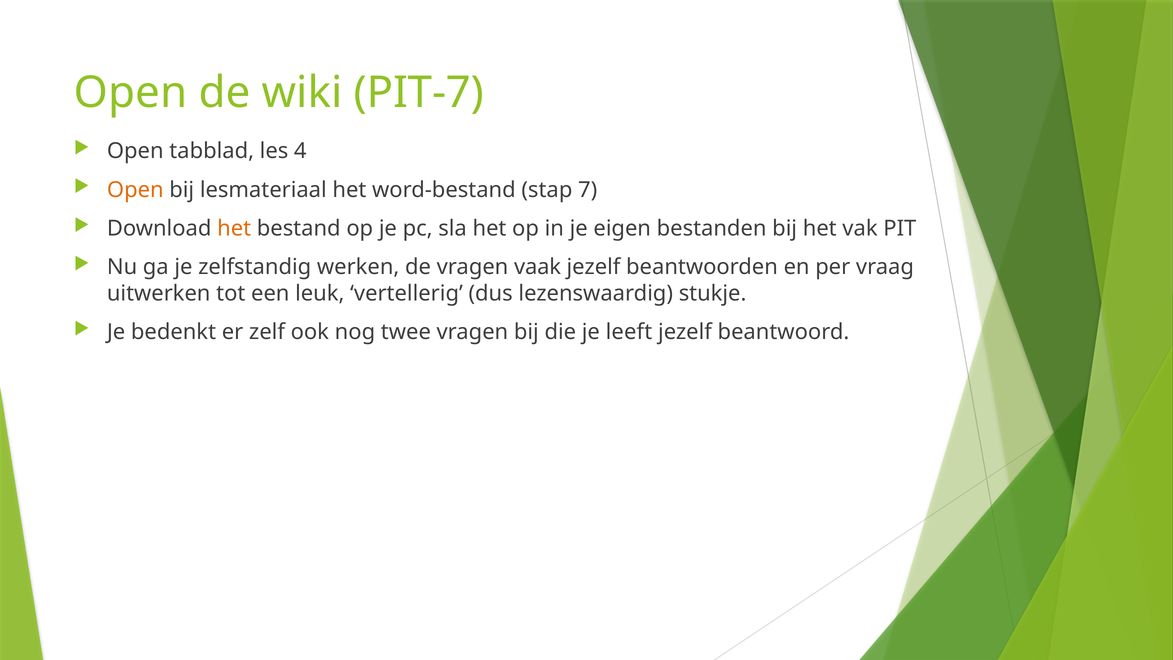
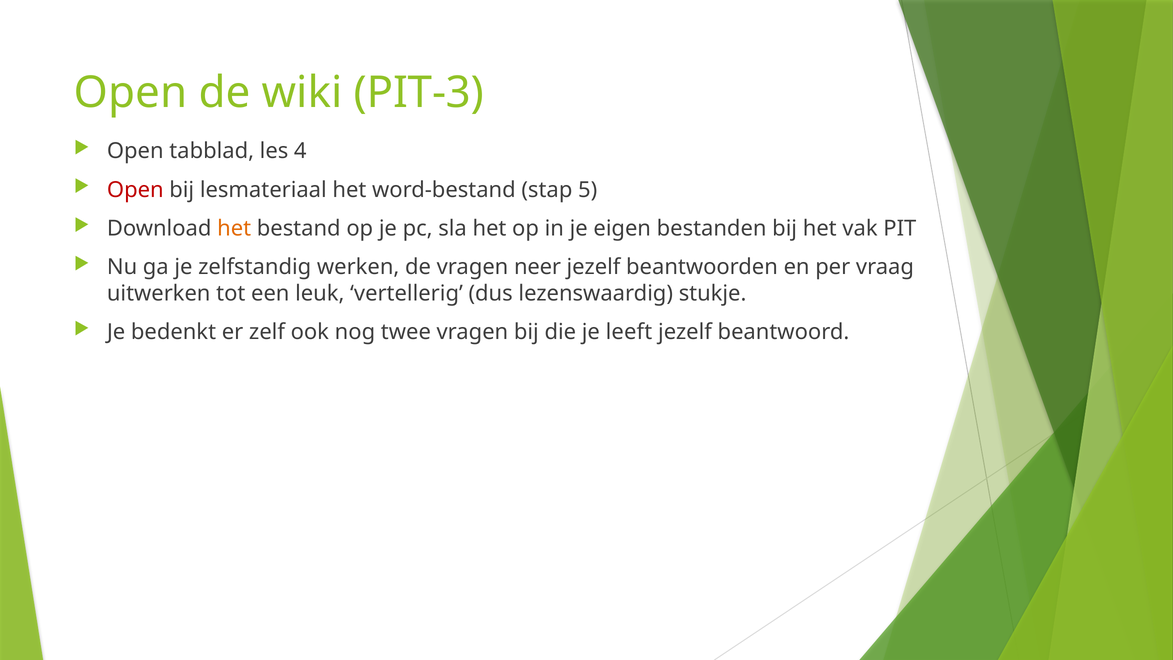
PIT-7: PIT-7 -> PIT-3
Open at (135, 190) colour: orange -> red
7: 7 -> 5
vaak: vaak -> neer
